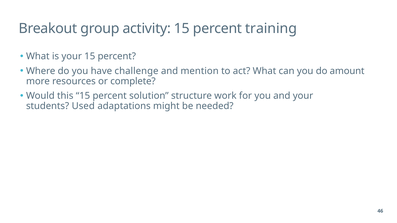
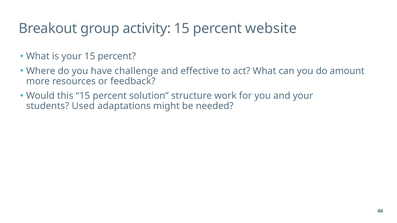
training: training -> website
mention: mention -> effective
complete: complete -> feedback
